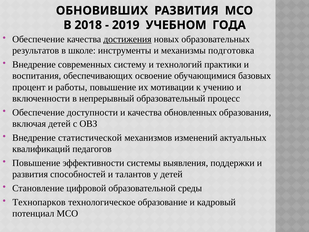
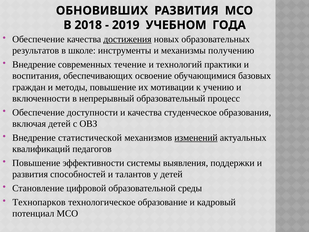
подготовка: подготовка -> получению
систему: систему -> течение
процент: процент -> граждан
работы: работы -> методы
обновленных: обновленных -> студенческое
изменений underline: none -> present
